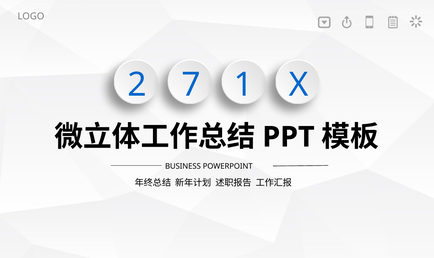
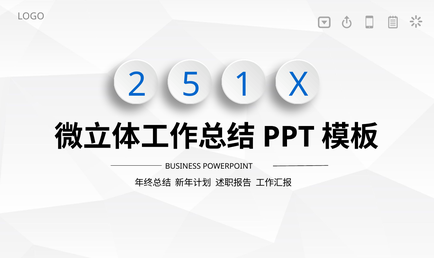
7: 7 -> 5
